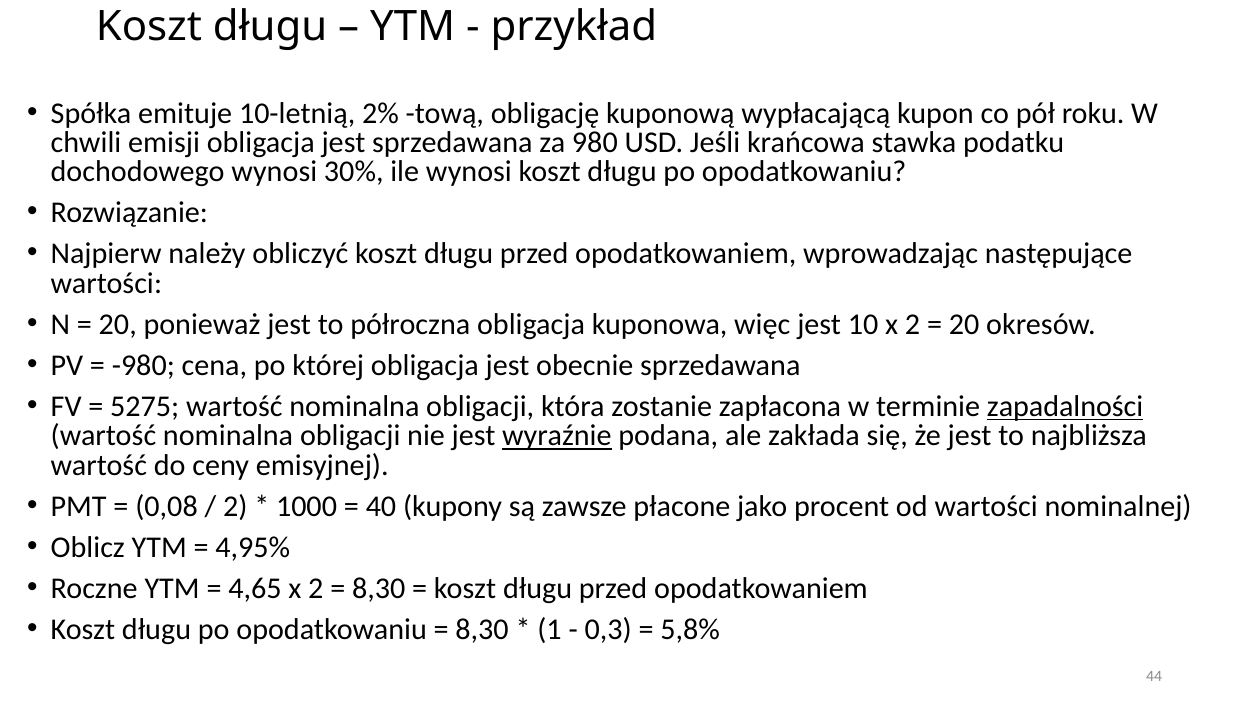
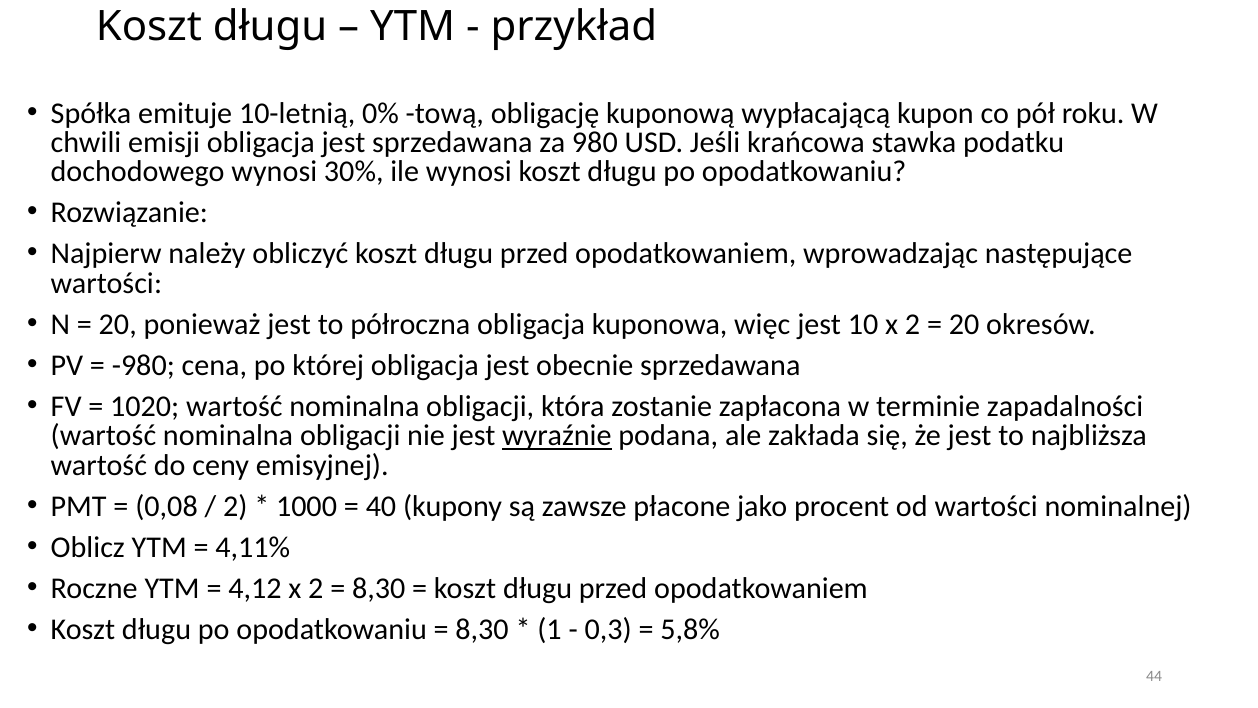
2%: 2% -> 0%
5275: 5275 -> 1020
zapadalności underline: present -> none
4,95%: 4,95% -> 4,11%
4,65: 4,65 -> 4,12
